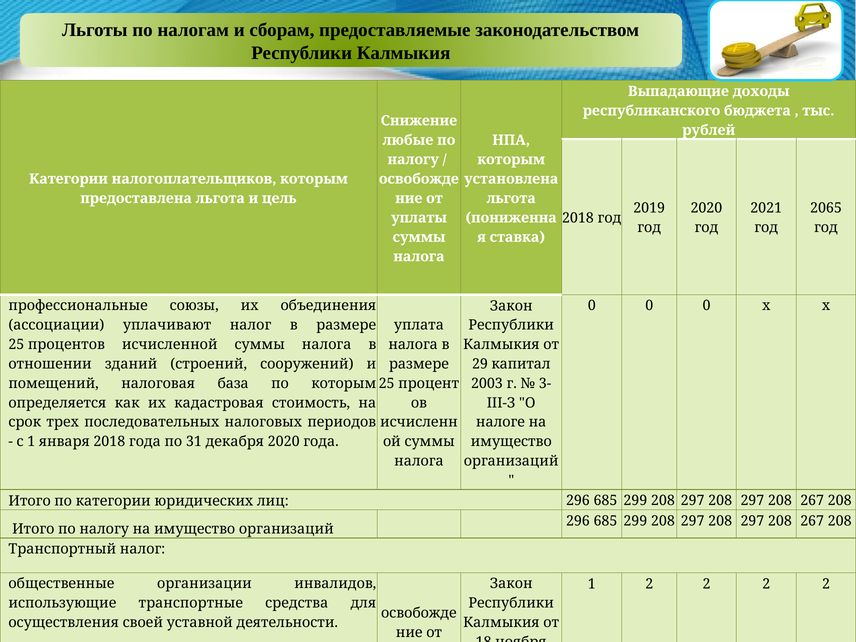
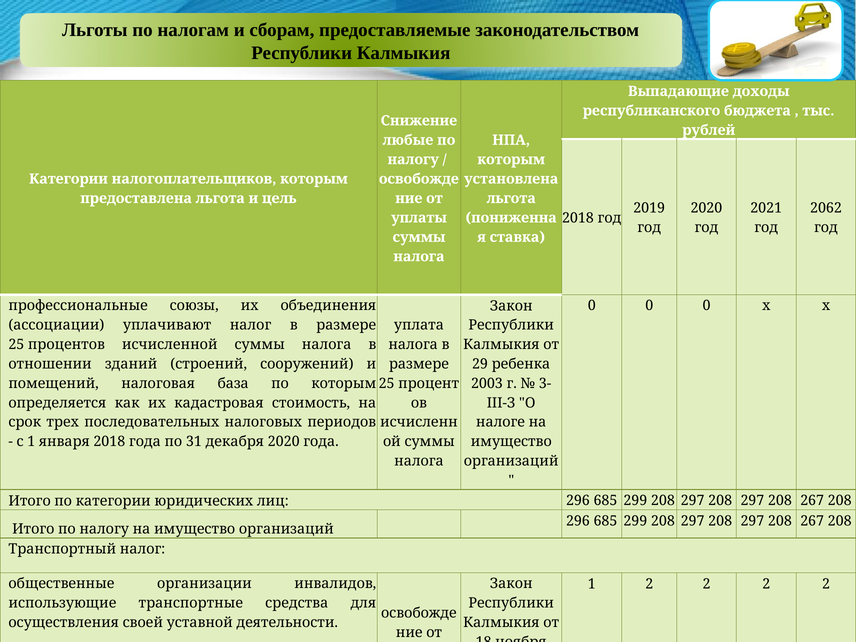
2065: 2065 -> 2062
капитал: капитал -> ребенка
